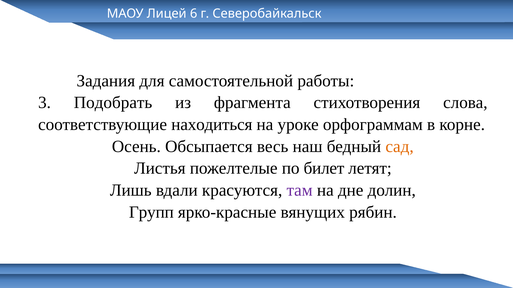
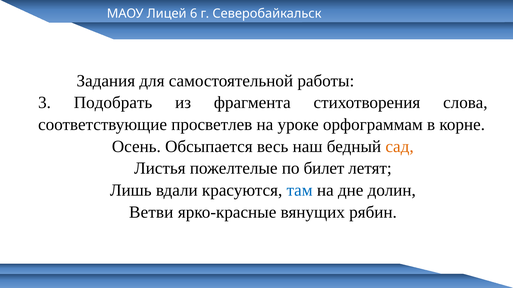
находиться: находиться -> просветлев
там colour: purple -> blue
Групп: Групп -> Ветви
